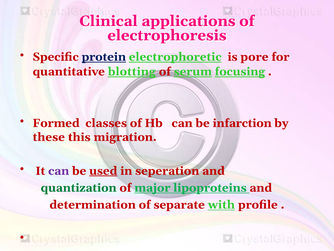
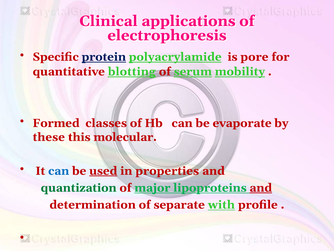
electrophoretic: electrophoretic -> polyacrylamide
focusing: focusing -> mobility
infarction: infarction -> evaporate
migration: migration -> molecular
can at (59, 171) colour: purple -> blue
seperation: seperation -> properties
and at (261, 187) underline: none -> present
